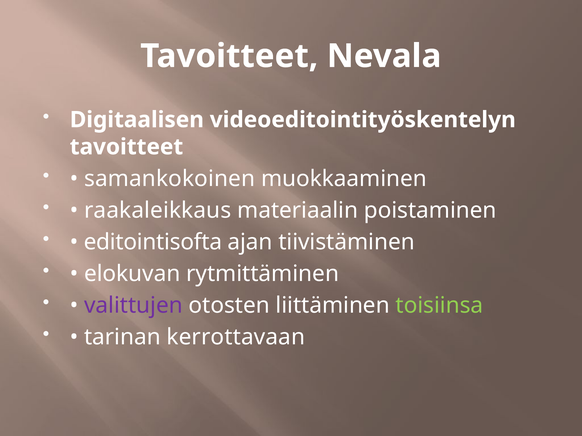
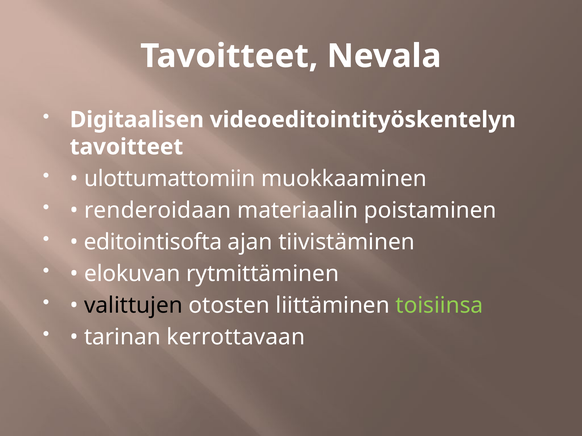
samankokoinen: samankokoinen -> ulottumattomiin
raakaleikkaus: raakaleikkaus -> renderoidaan
valittujen colour: purple -> black
